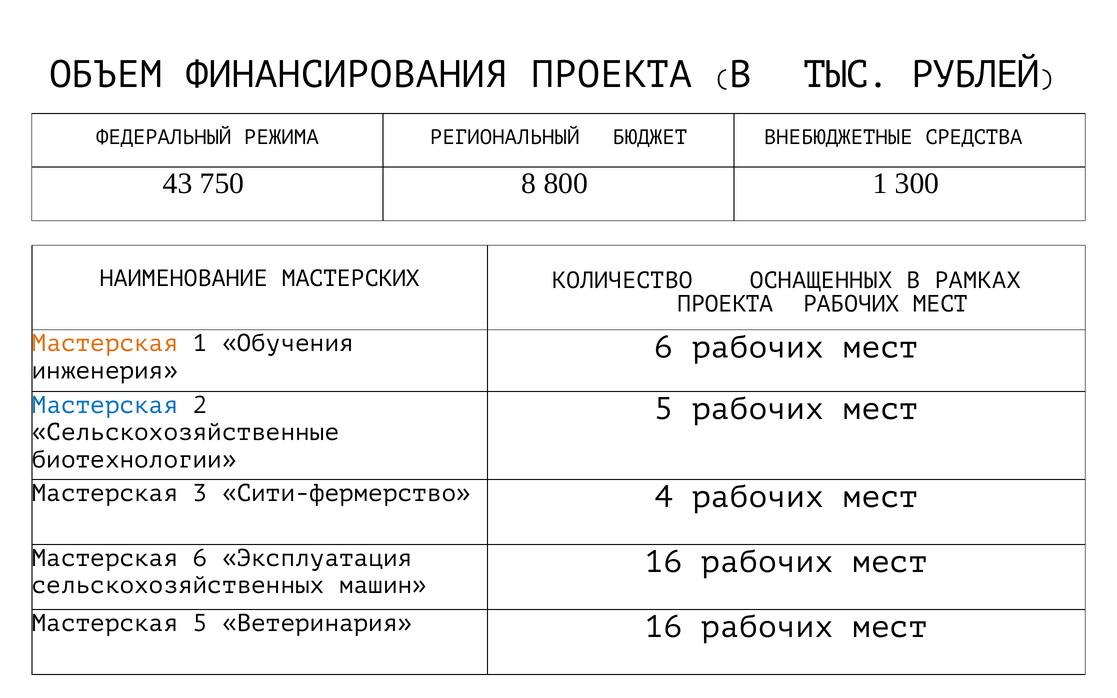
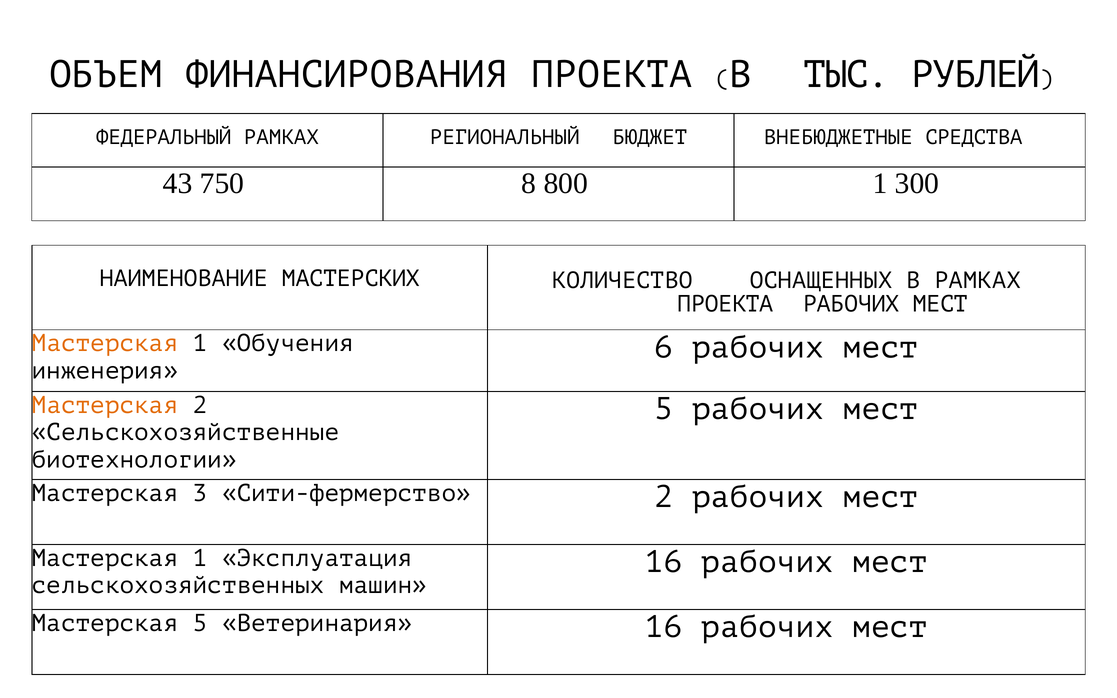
ФЕДЕРАЛЬНЫЙ РЕЖИМА: РЕЖИМА -> РАМКАХ
Мастерская at (105, 405) colour: blue -> orange
Сити-фермерство 4: 4 -> 2
6 at (200, 558): 6 -> 1
